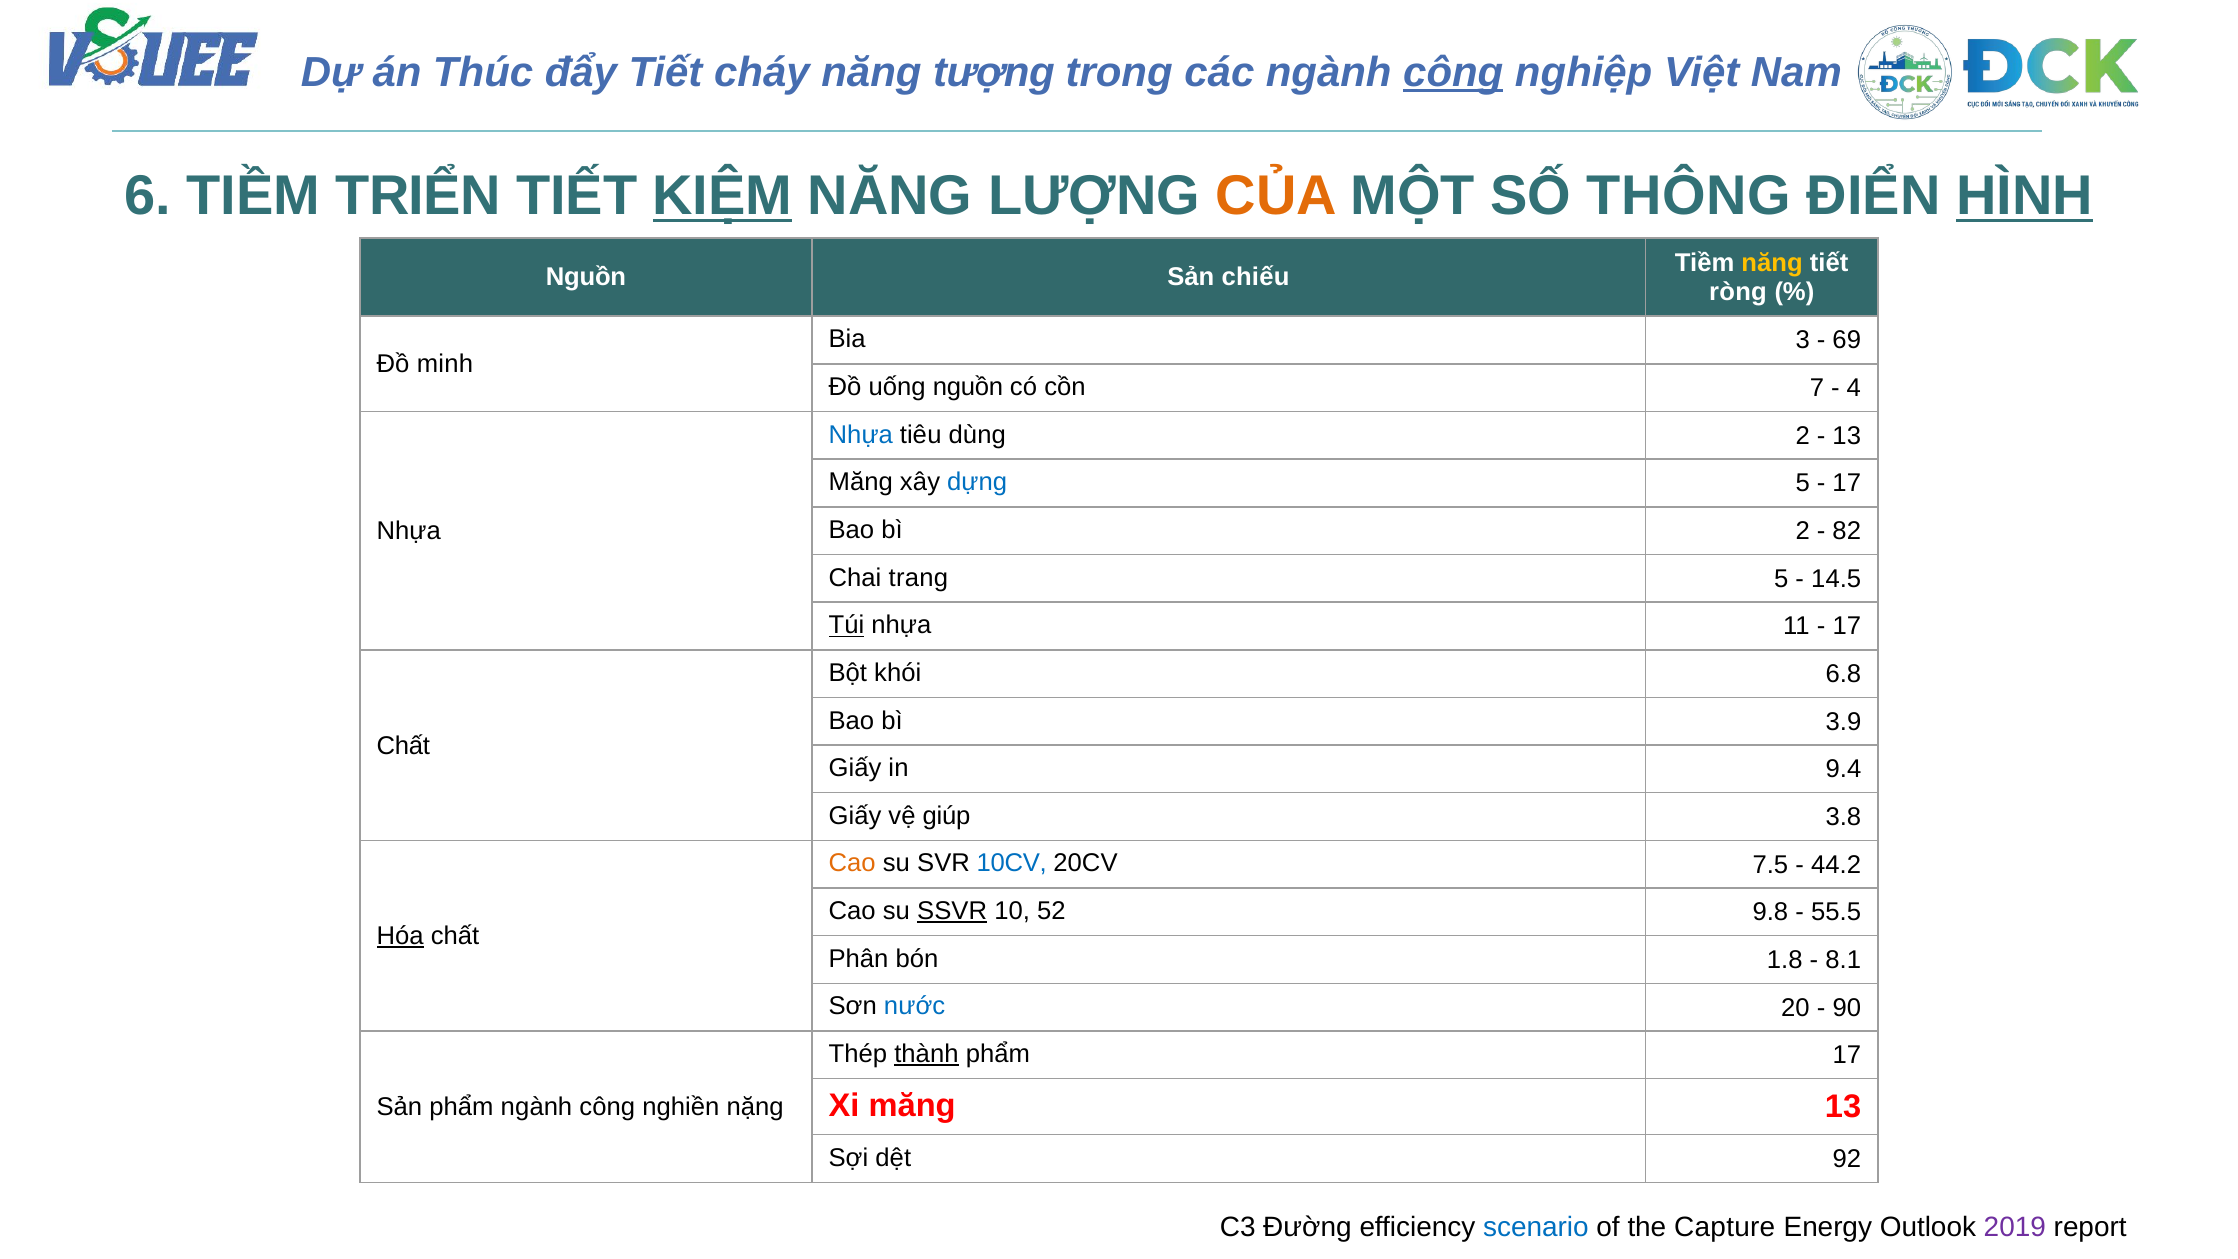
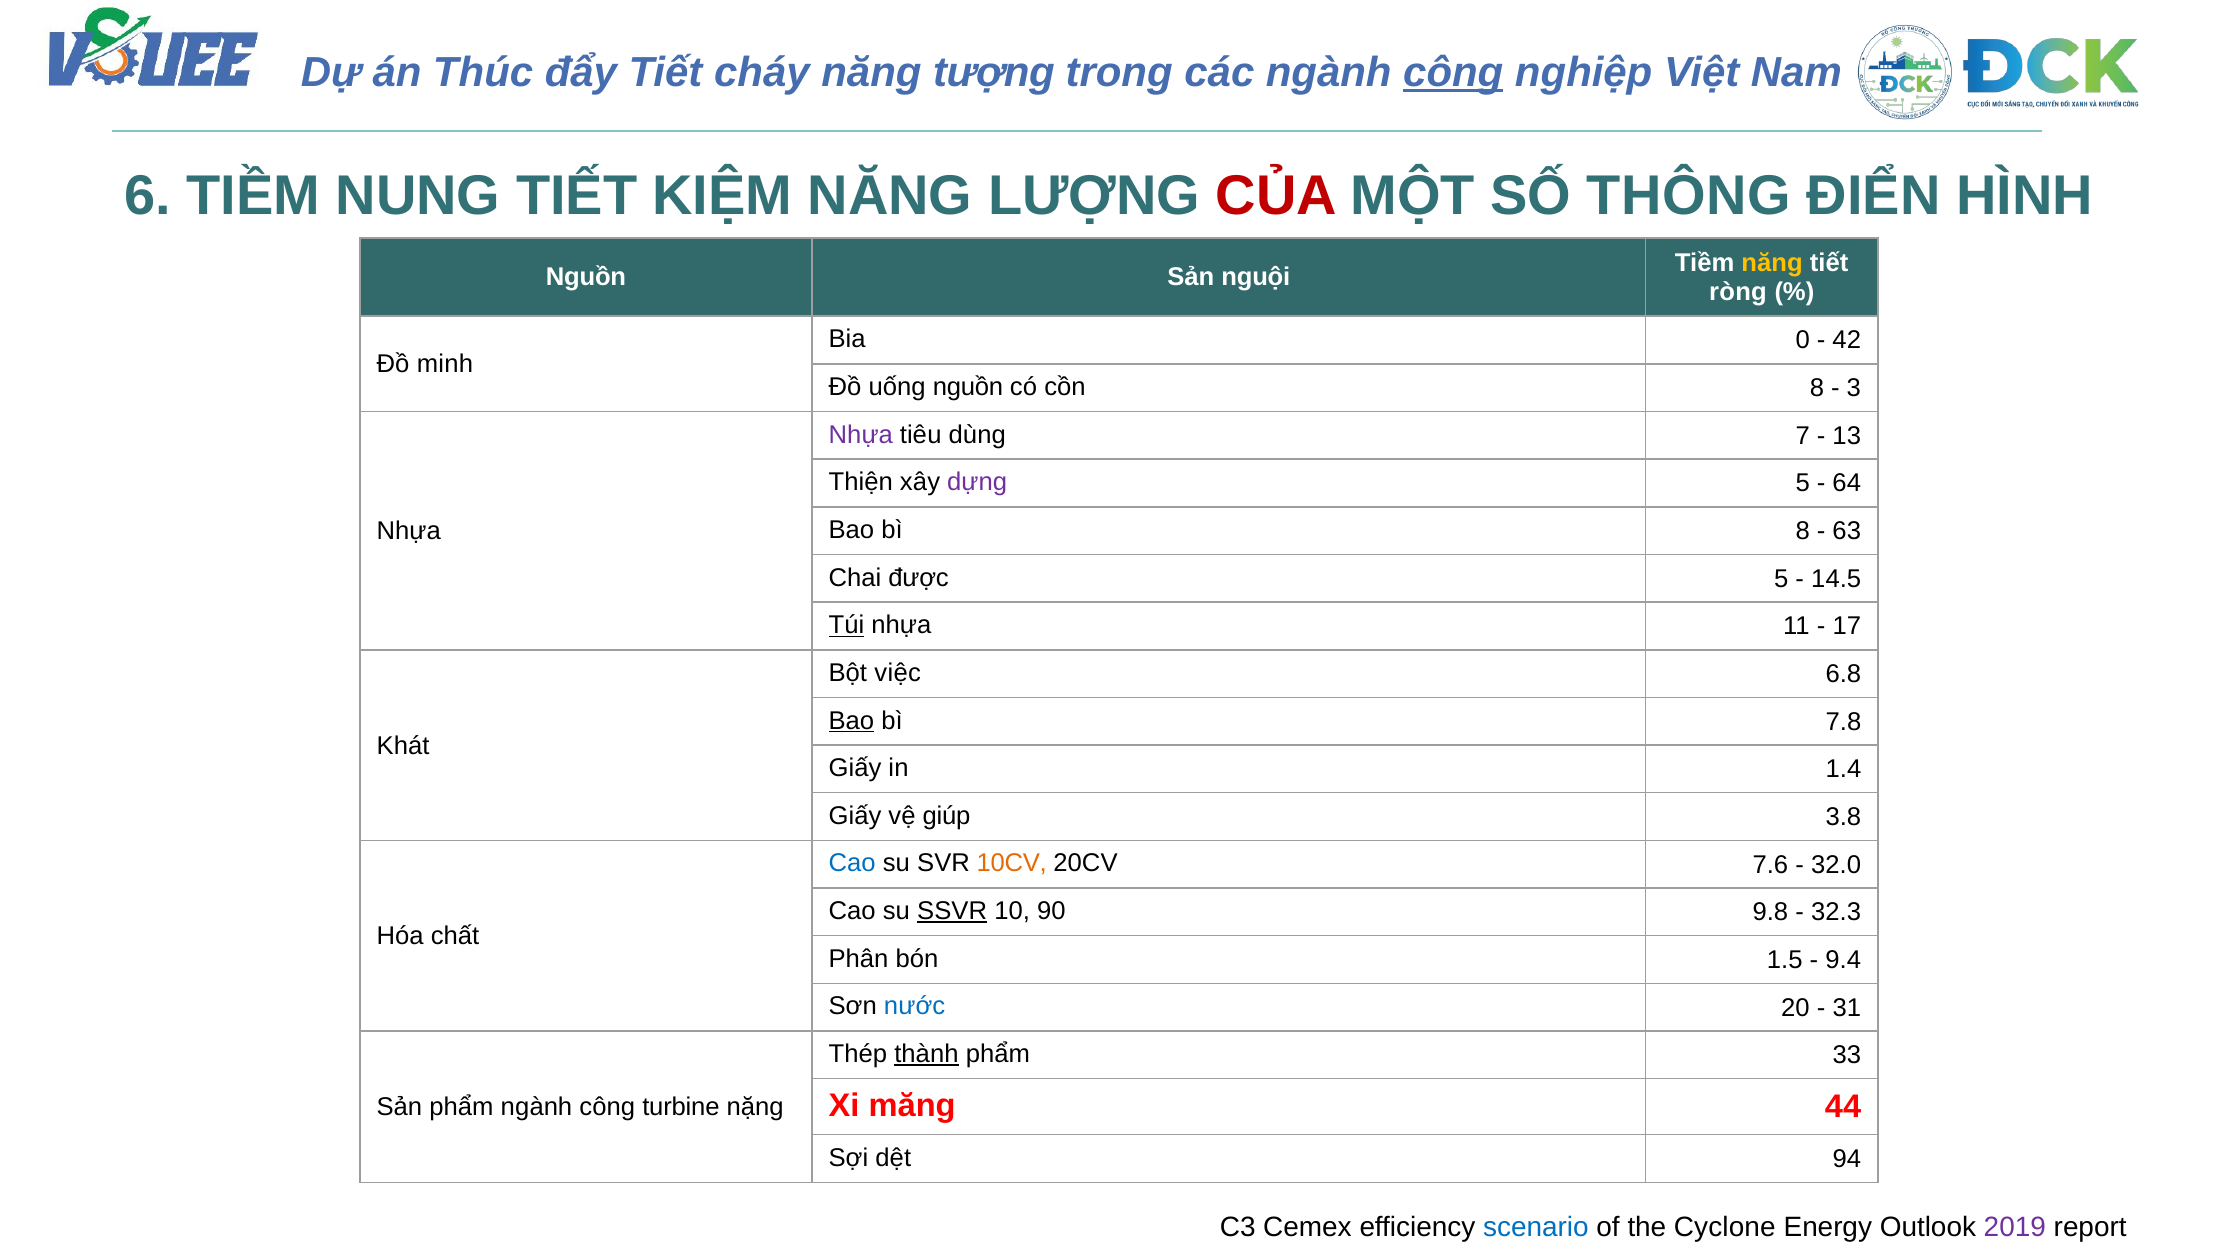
TRIỂN: TRIỂN -> NUNG
KIỆM underline: present -> none
CỦA colour: orange -> red
HÌNH underline: present -> none
chiếu: chiếu -> nguội
3: 3 -> 0
69: 69 -> 42
cồn 7: 7 -> 8
4: 4 -> 3
Nhựa at (861, 435) colour: blue -> purple
dùng 2: 2 -> 7
Măng at (861, 482): Măng -> Thiện
dựng colour: blue -> purple
17 at (1847, 483): 17 -> 64
bì 2: 2 -> 8
82: 82 -> 63
trang: trang -> được
khói: khói -> việc
Bao at (851, 720) underline: none -> present
3.9: 3.9 -> 7.8
Chất at (403, 745): Chất -> Khát
9.4: 9.4 -> 1.4
Cao at (852, 863) colour: orange -> blue
10CV colour: blue -> orange
7.5: 7.5 -> 7.6
44.2: 44.2 -> 32.0
52: 52 -> 90
55.5: 55.5 -> 32.3
Hóa underline: present -> none
1.8: 1.8 -> 1.5
8.1: 8.1 -> 9.4
90: 90 -> 31
phẩm 17: 17 -> 33
măng 13: 13 -> 44
nghiền: nghiền -> turbine
92: 92 -> 94
Đường: Đường -> Cemex
Capture: Capture -> Cyclone
